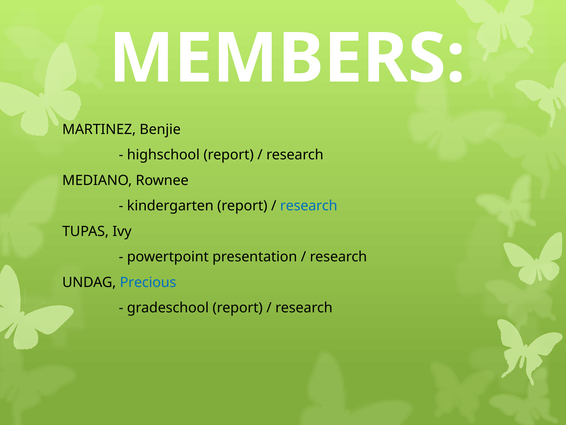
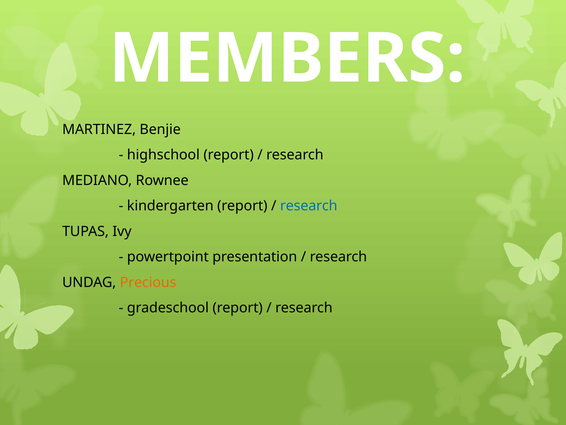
Precious colour: blue -> orange
